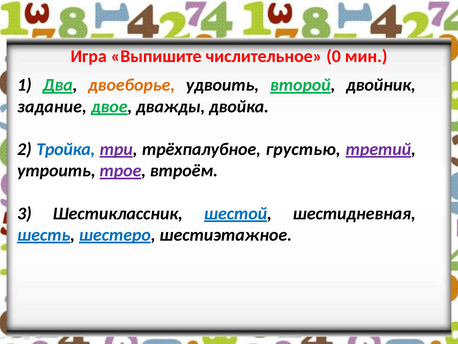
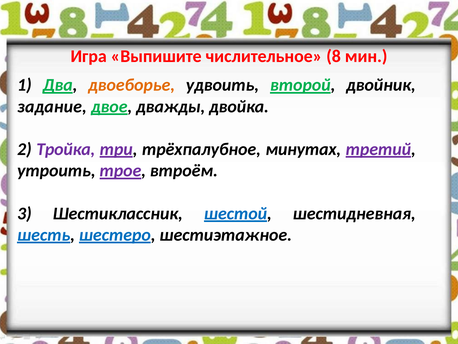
0: 0 -> 8
Тройка colour: blue -> purple
грустью: грустью -> минутах
